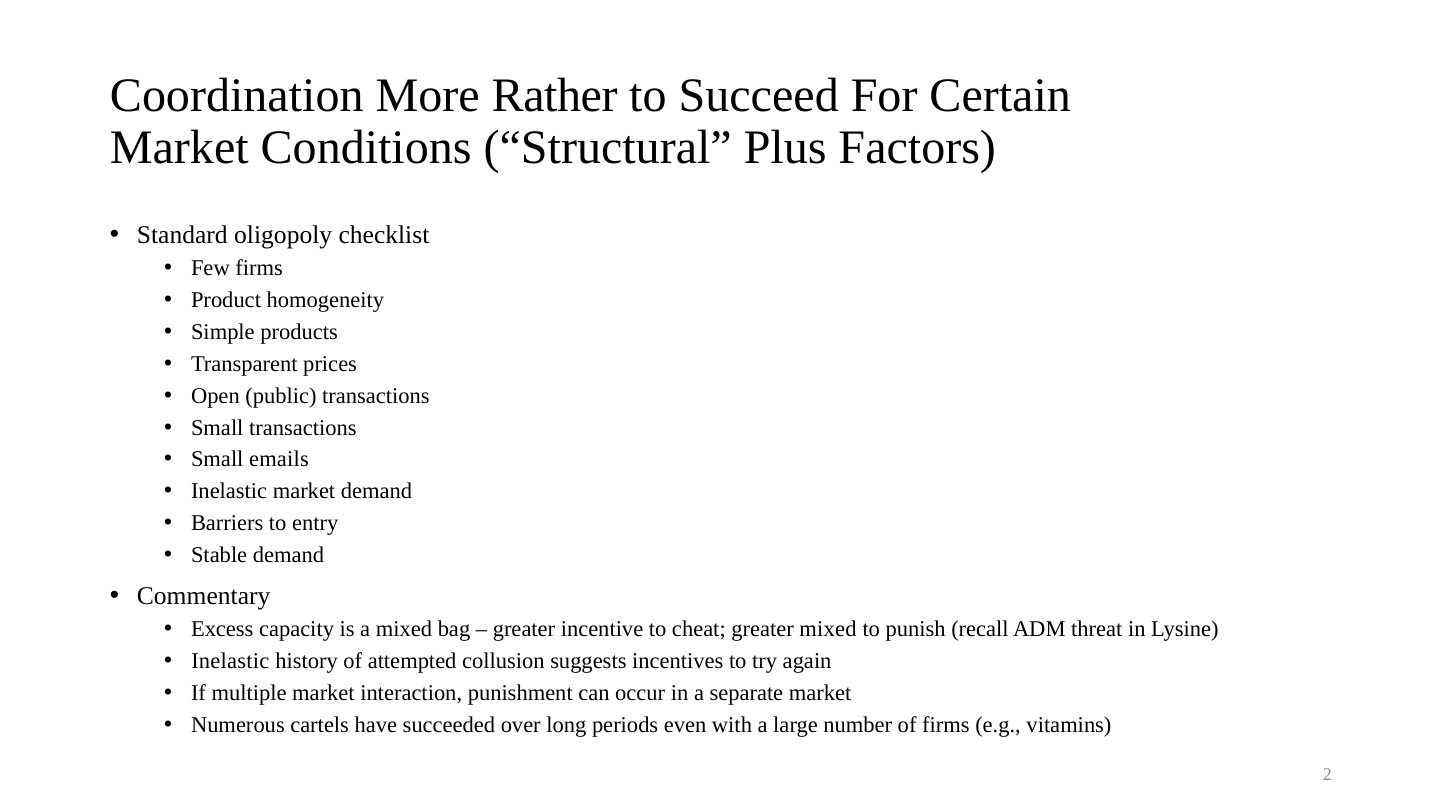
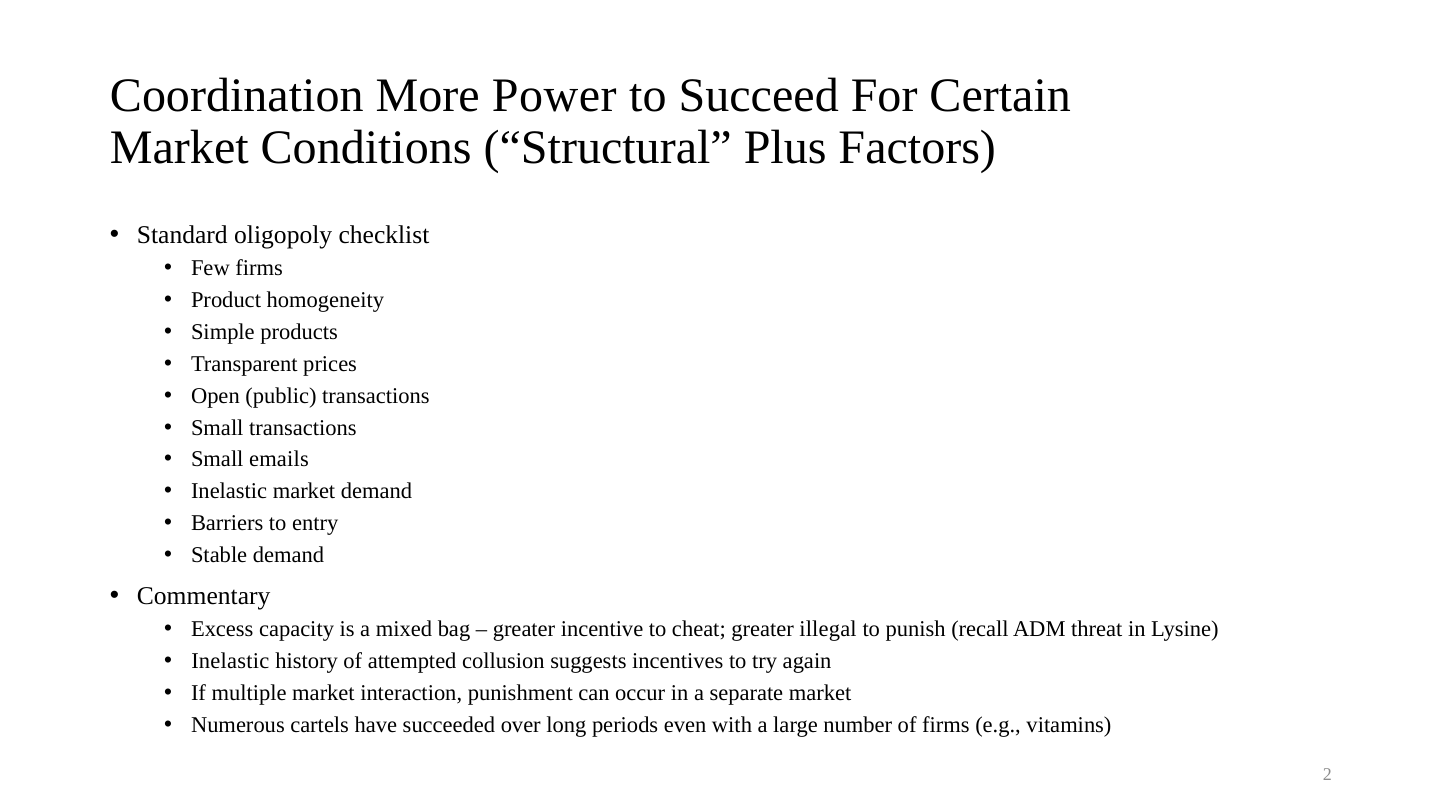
Rather: Rather -> Power
greater mixed: mixed -> illegal
